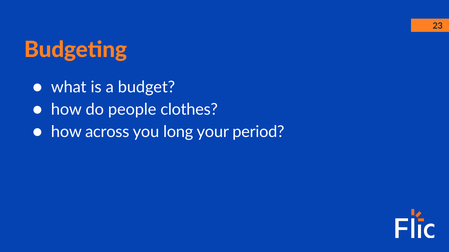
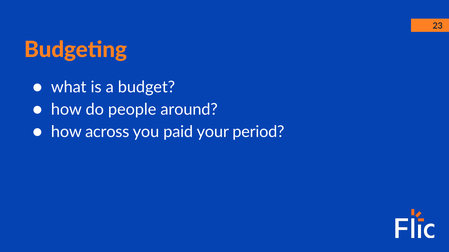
clothes: clothes -> around
long: long -> paid
